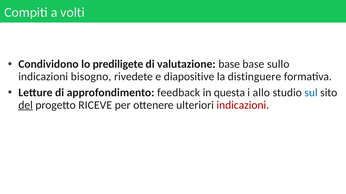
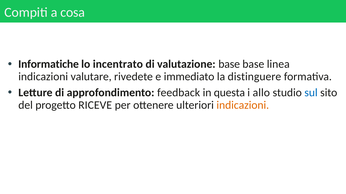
volti: volti -> cosa
Condividono: Condividono -> Informatiche
prediligete: prediligete -> incentrato
sullo: sullo -> linea
bisogno: bisogno -> valutare
diapositive: diapositive -> immediato
del underline: present -> none
indicazioni at (243, 105) colour: red -> orange
